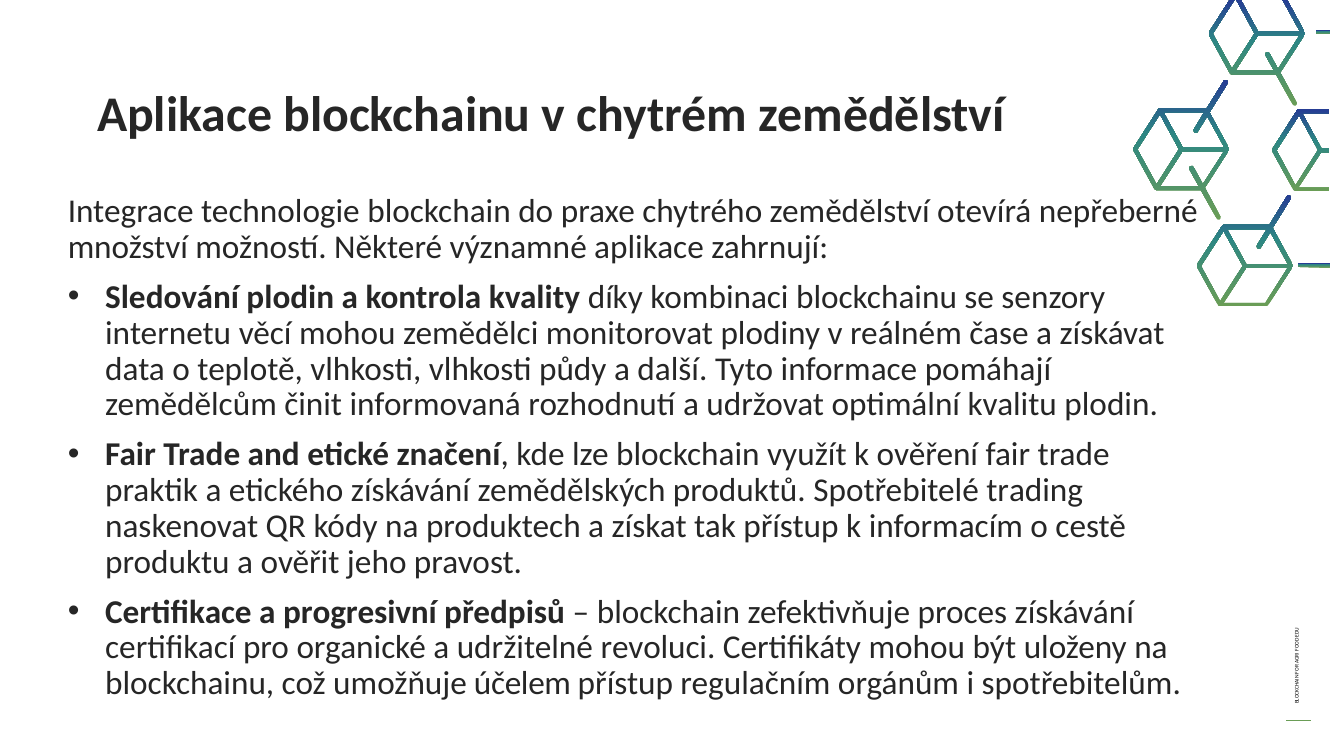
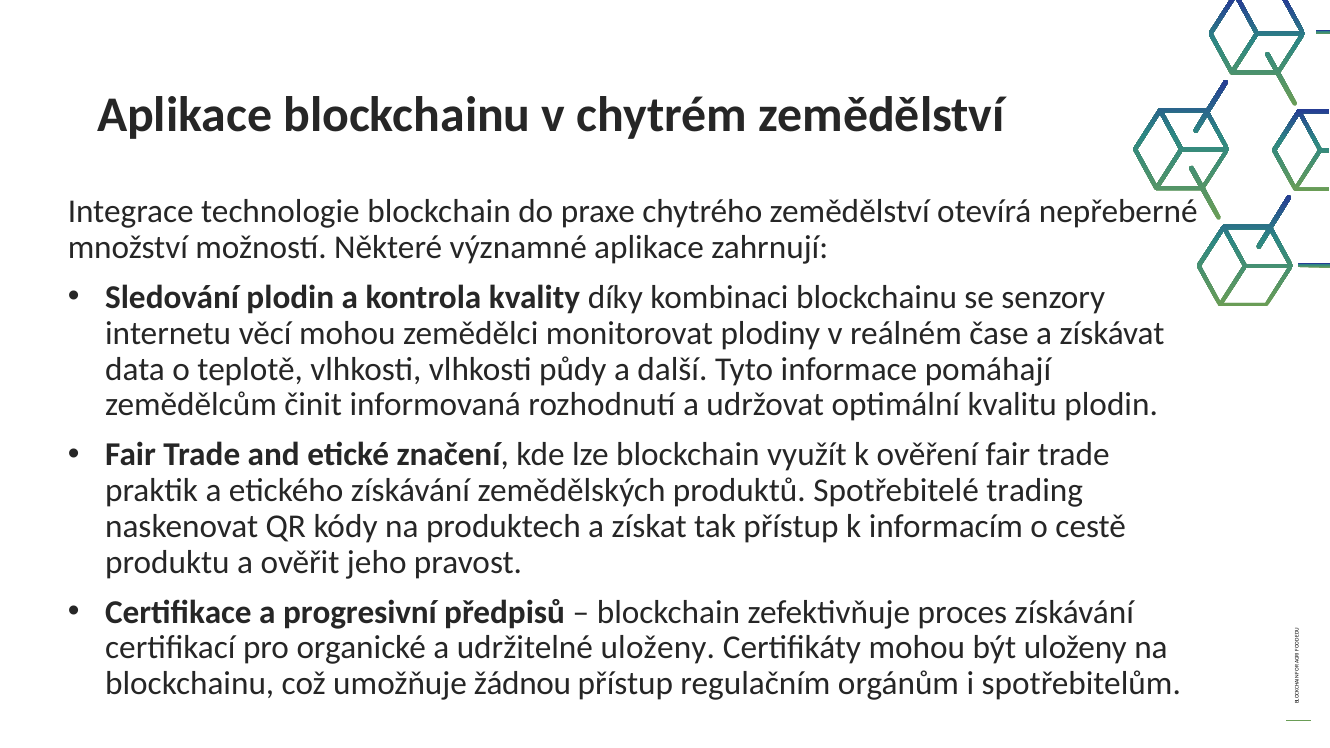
udržitelné revoluci: revoluci -> uloženy
účelem: účelem -> žádnou
